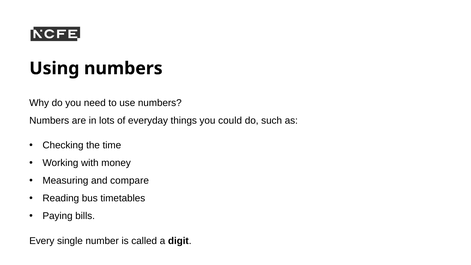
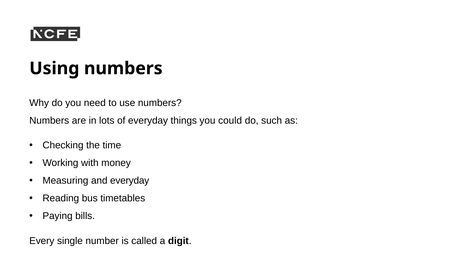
and compare: compare -> everyday
